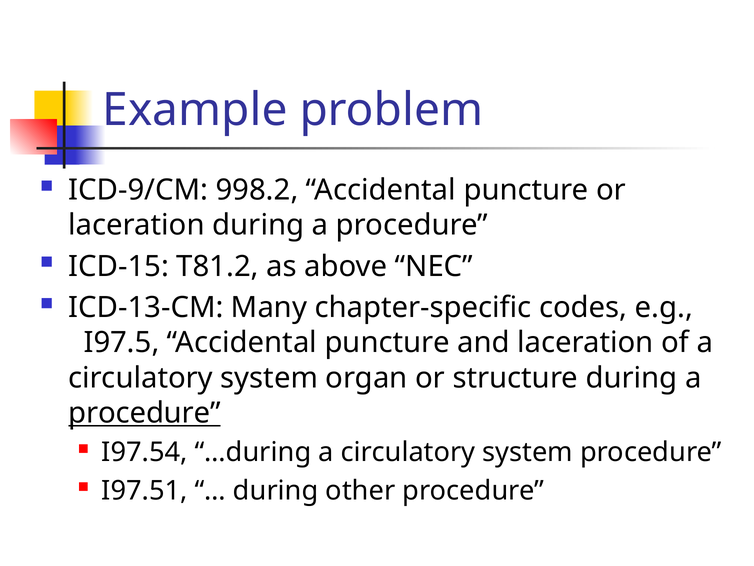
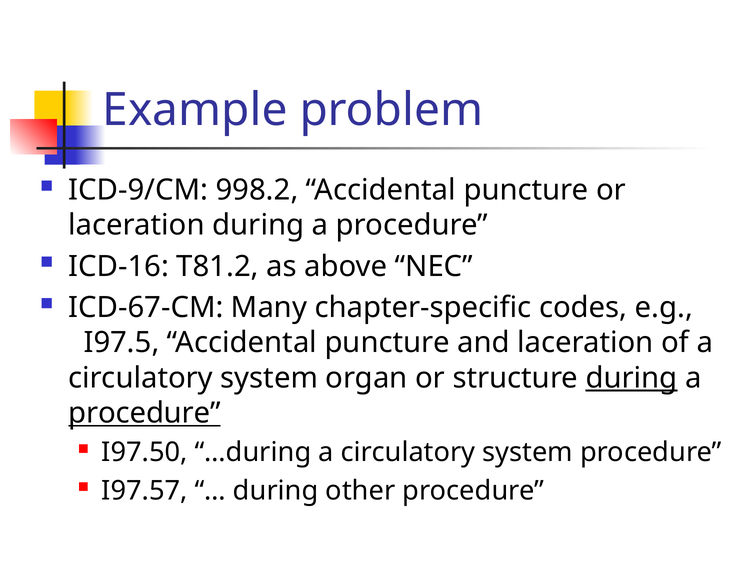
ICD-15: ICD-15 -> ICD-16
ICD-13-CM: ICD-13-CM -> ICD-67-CM
during at (632, 378) underline: none -> present
I97.54: I97.54 -> I97.50
I97.51: I97.51 -> I97.57
